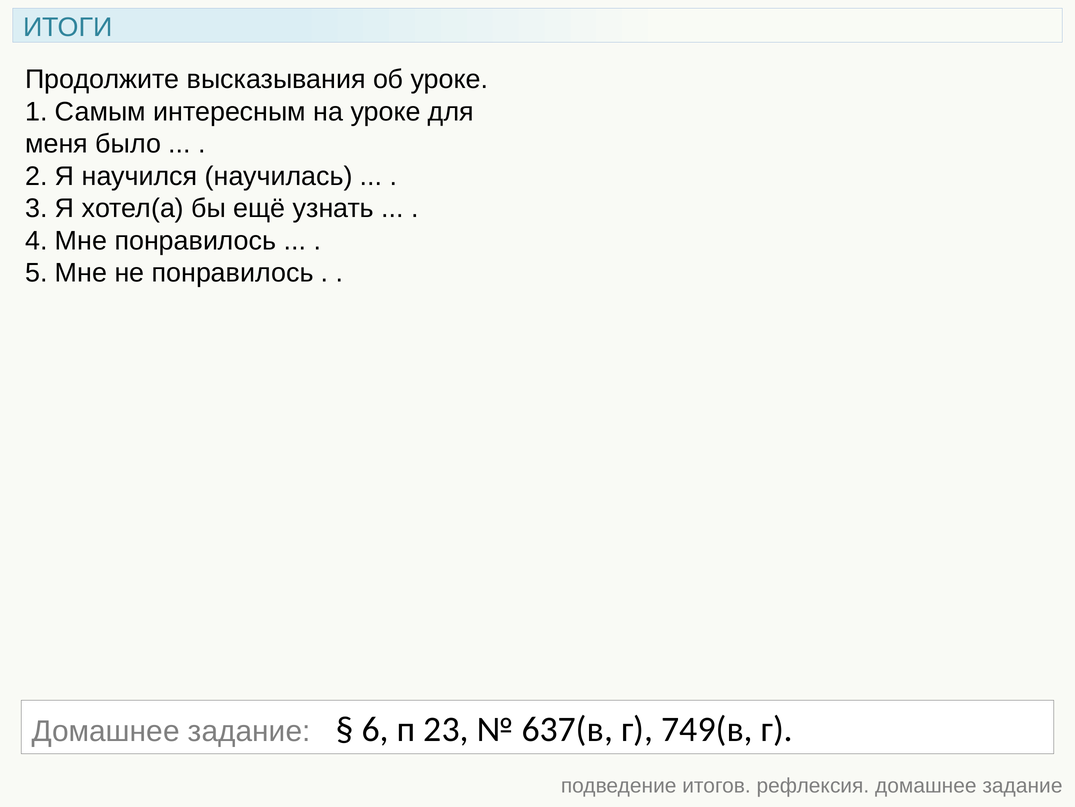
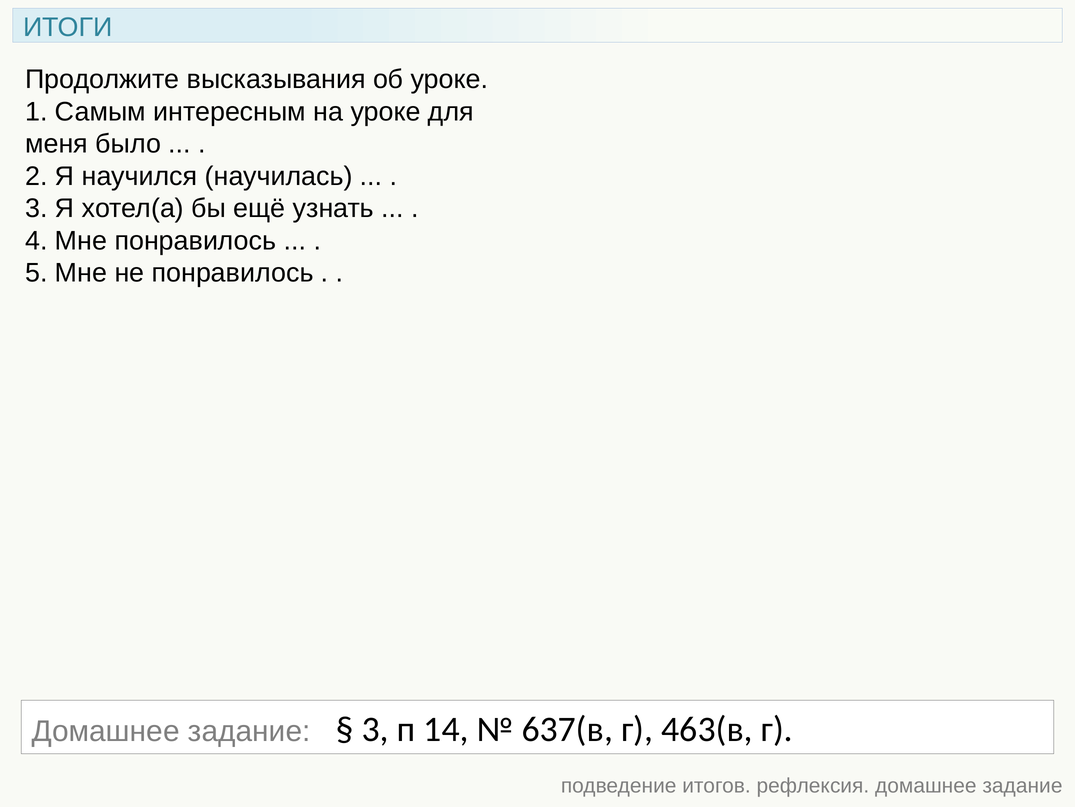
6 at (375, 729): 6 -> 3
23: 23 -> 14
749(в: 749(в -> 463(в
